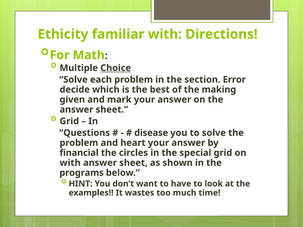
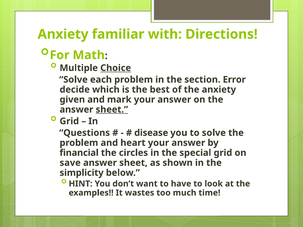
Ethicity at (63, 34): Ethicity -> Anxiety
the making: making -> anxiety
sheet at (112, 110) underline: none -> present
with at (70, 163): with -> save
programs: programs -> simplicity
